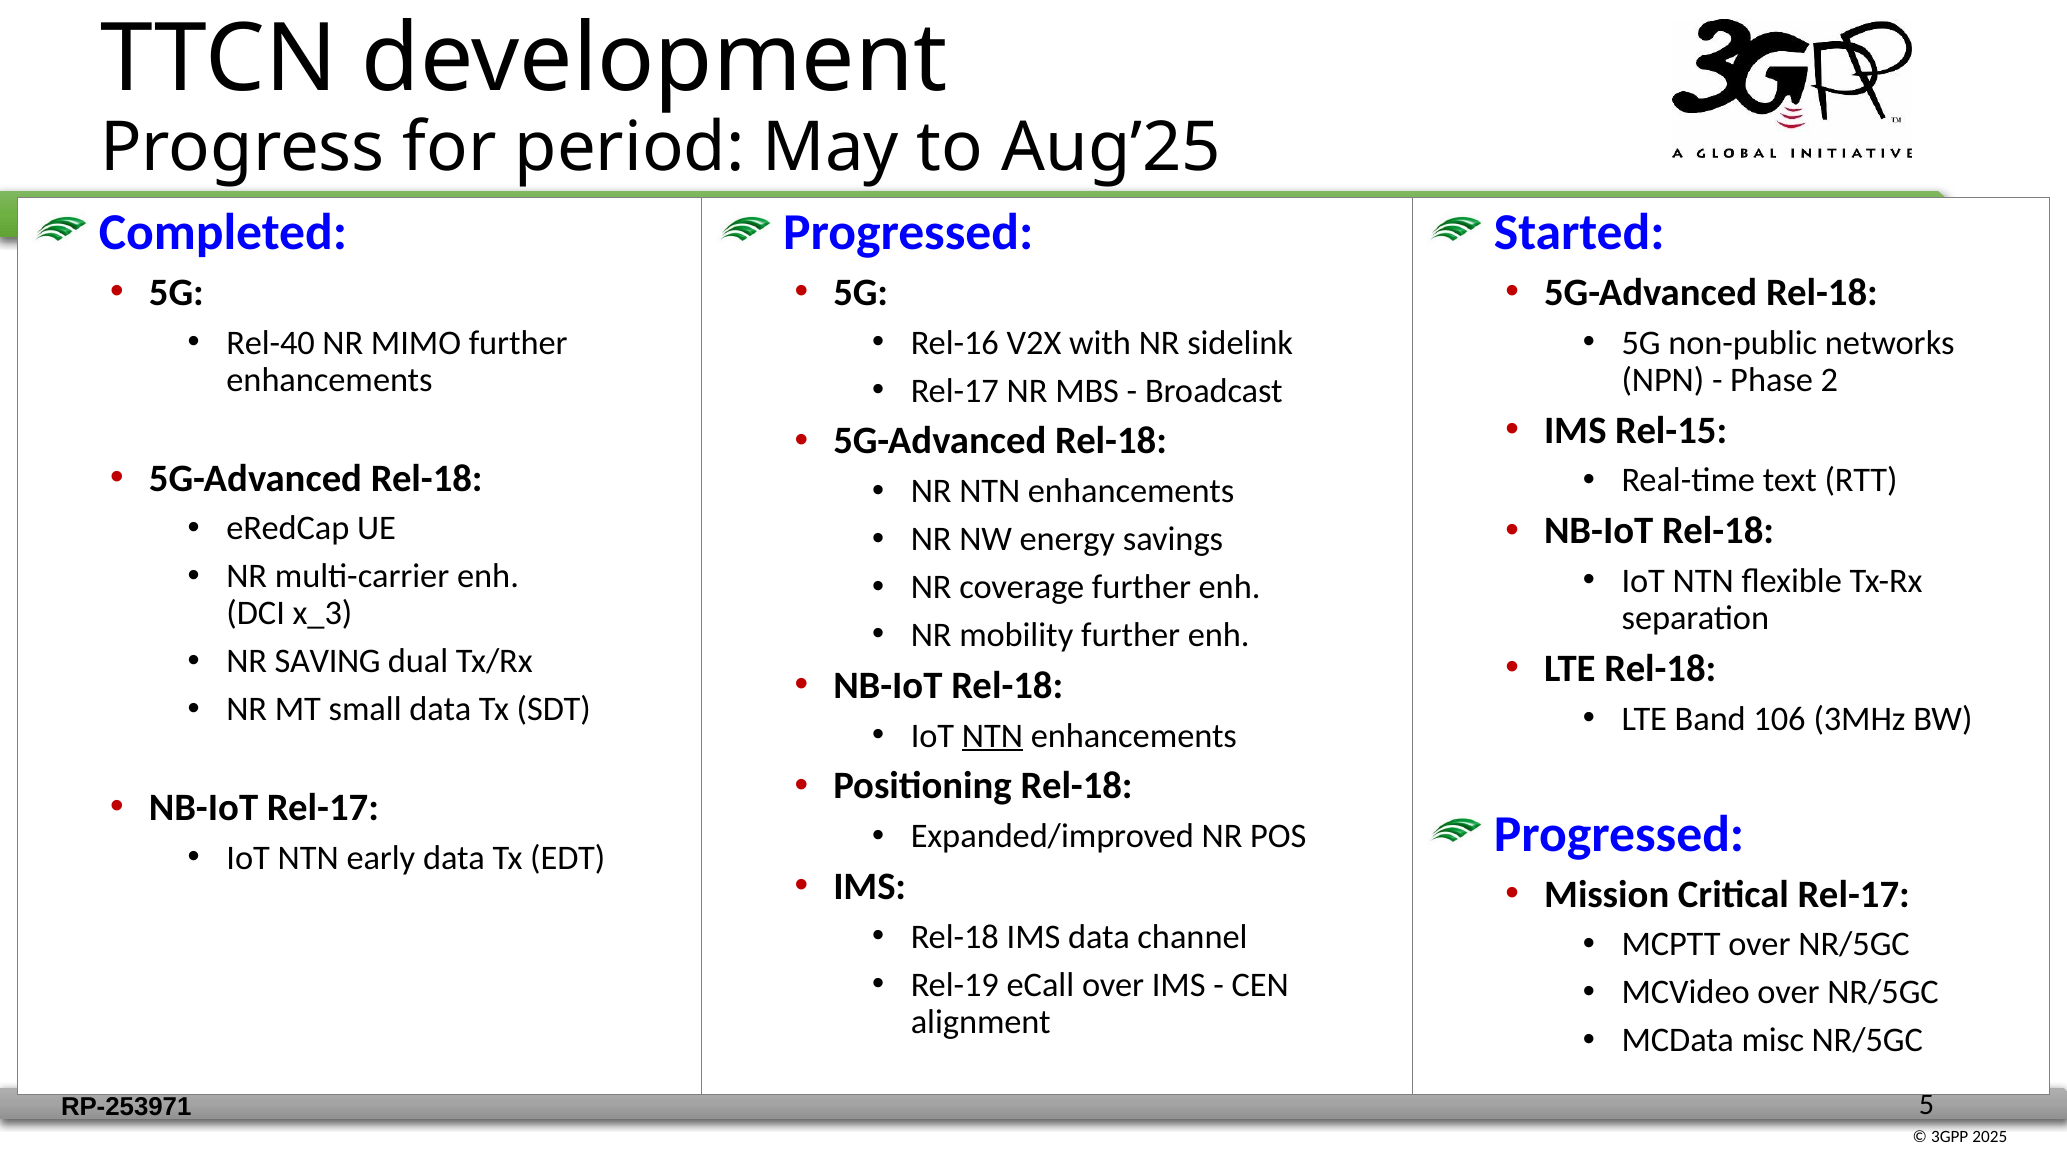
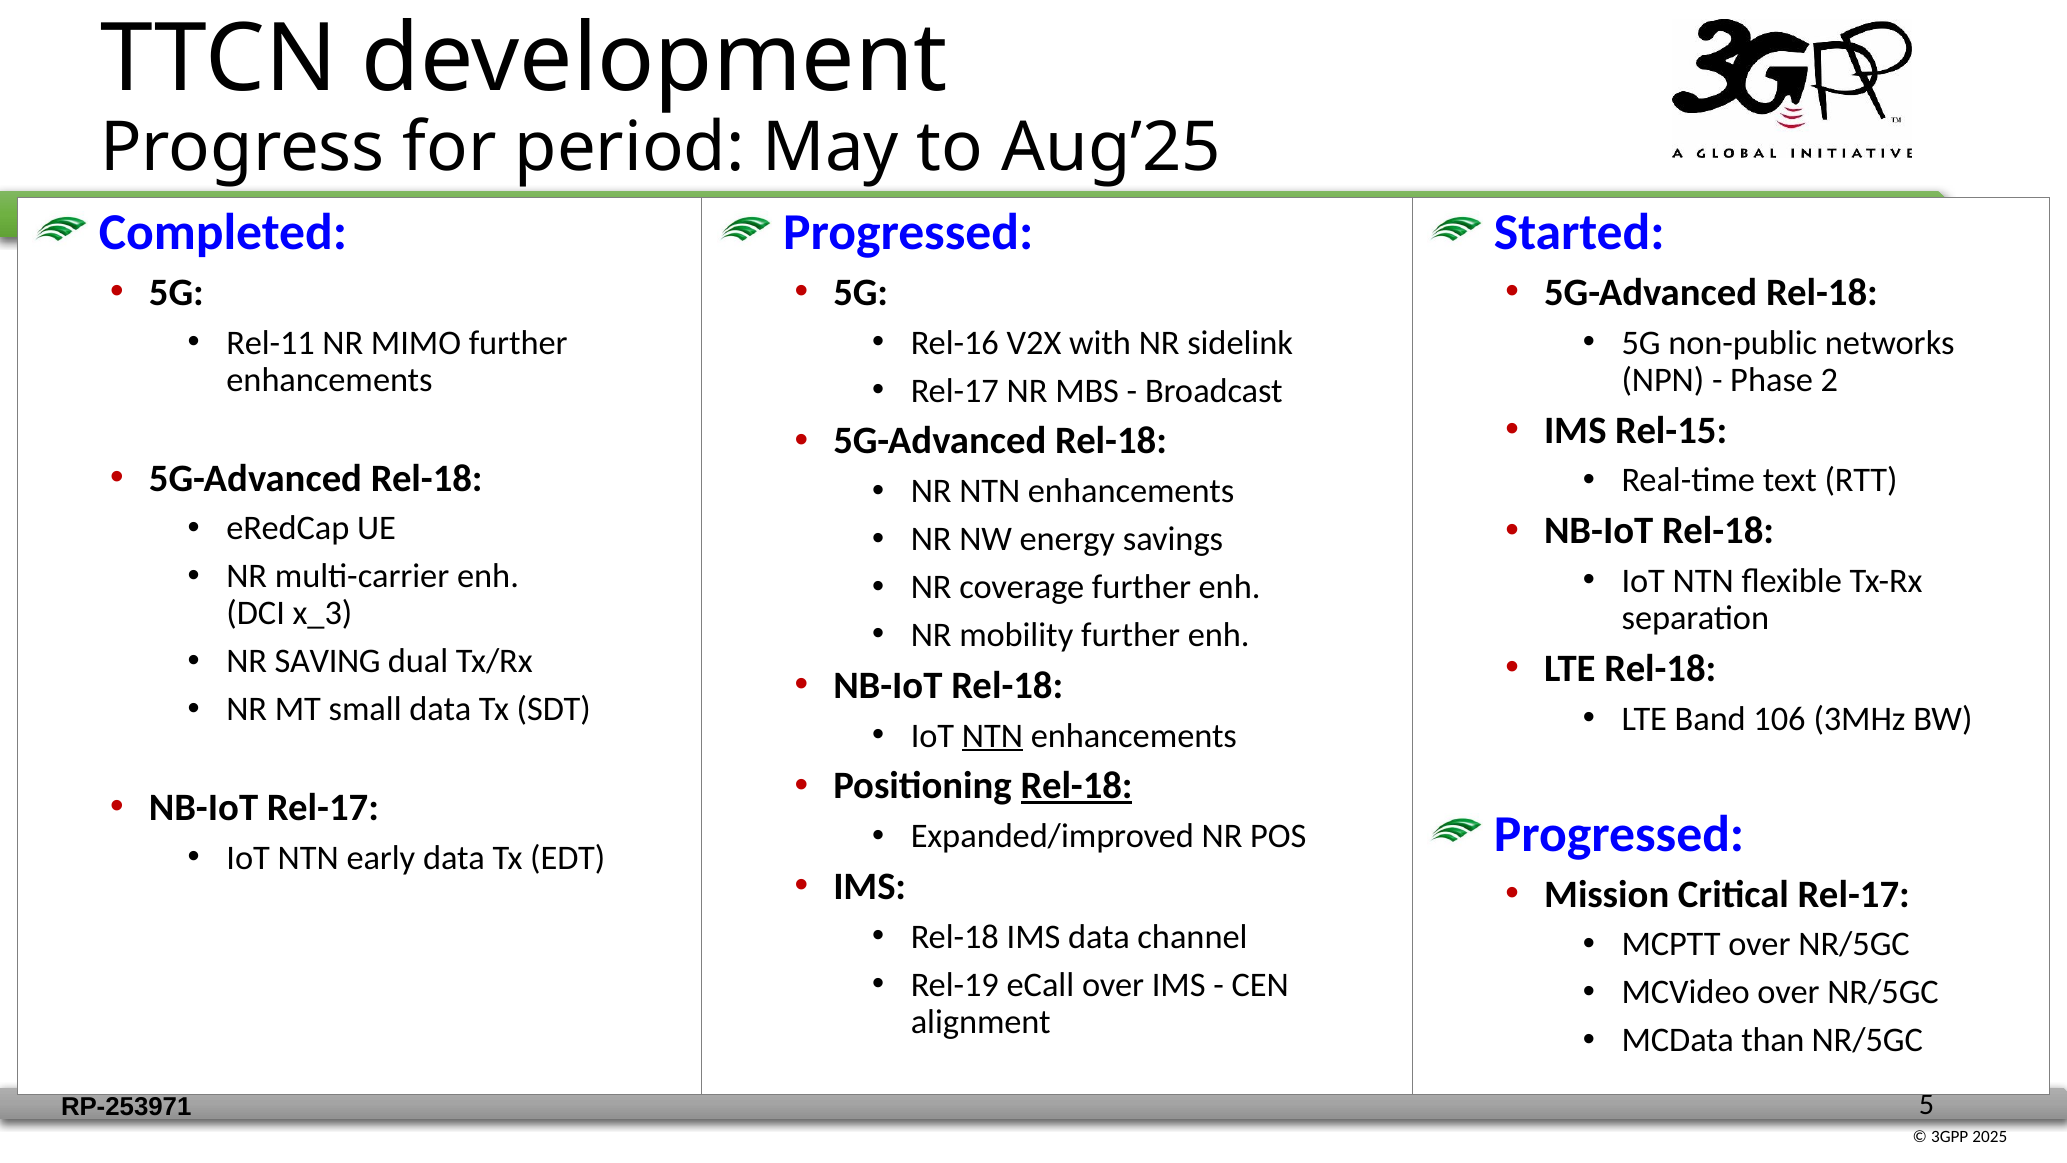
Rel-40: Rel-40 -> Rel-11
Rel-18 at (1076, 786) underline: none -> present
misc: misc -> than
